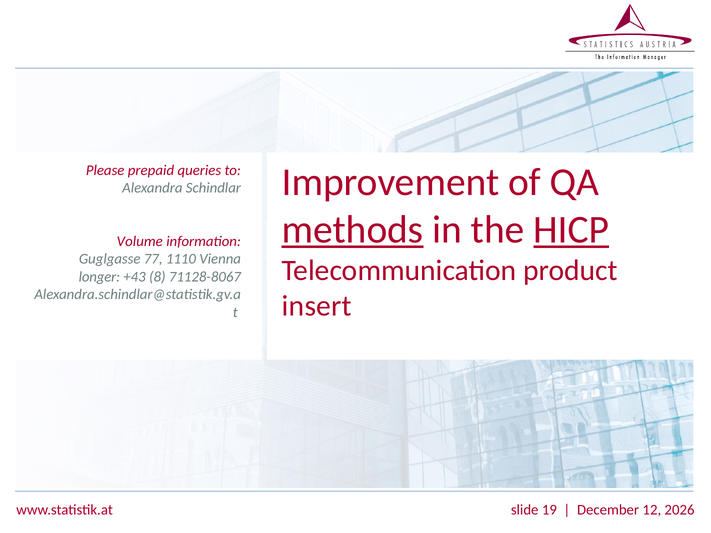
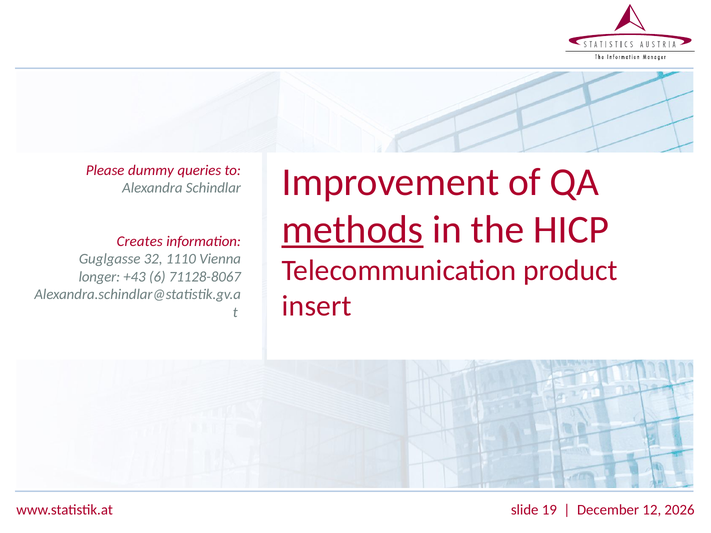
prepaid: prepaid -> dummy
HICP underline: present -> none
Volume: Volume -> Creates
77: 77 -> 32
8: 8 -> 6
